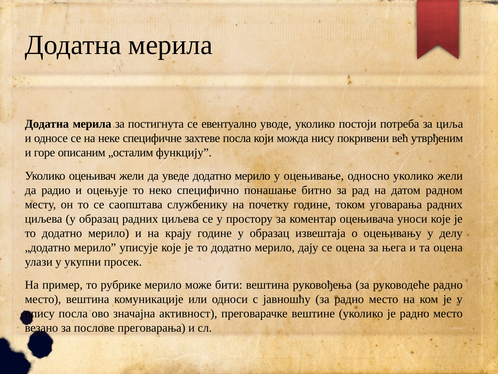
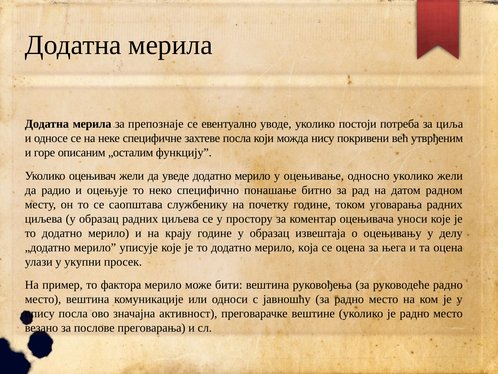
постигнута: постигнута -> препознаје
дају: дају -> која
рубрике: рубрике -> фактора
